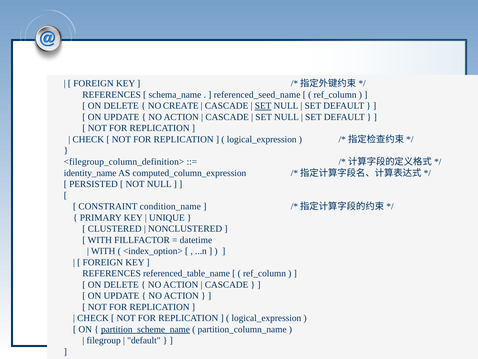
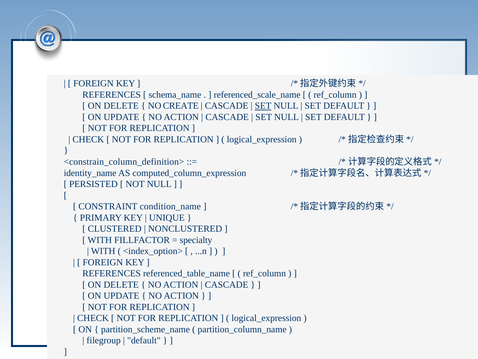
referenced_seed_name: referenced_seed_name -> referenced_scale_name
<filegroup_column_definition>: <filegroup_column_definition> -> <constrain_column_definition>
datetime: datetime -> specialty
partition_scheme_name underline: present -> none
